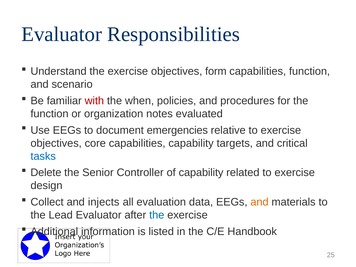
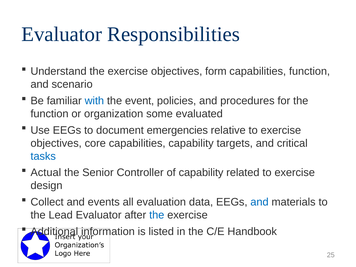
with colour: red -> blue
when: when -> event
notes: notes -> some
Delete: Delete -> Actual
injects: injects -> events
and at (260, 202) colour: orange -> blue
